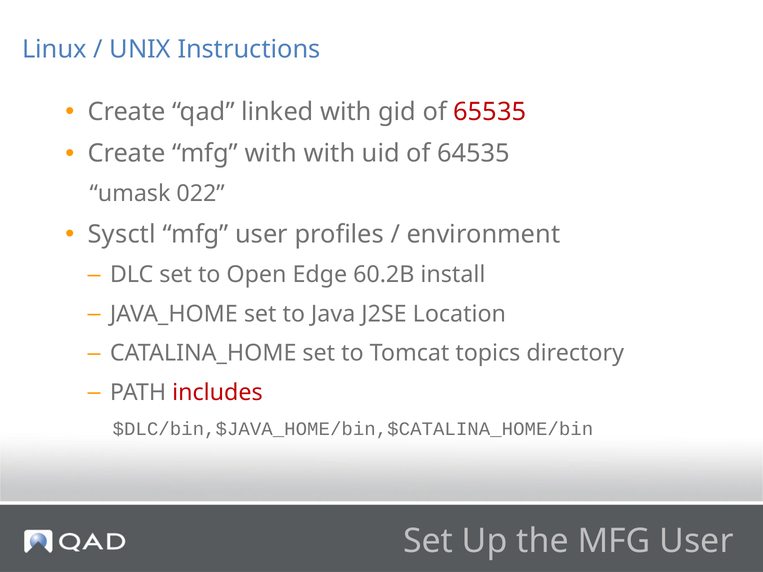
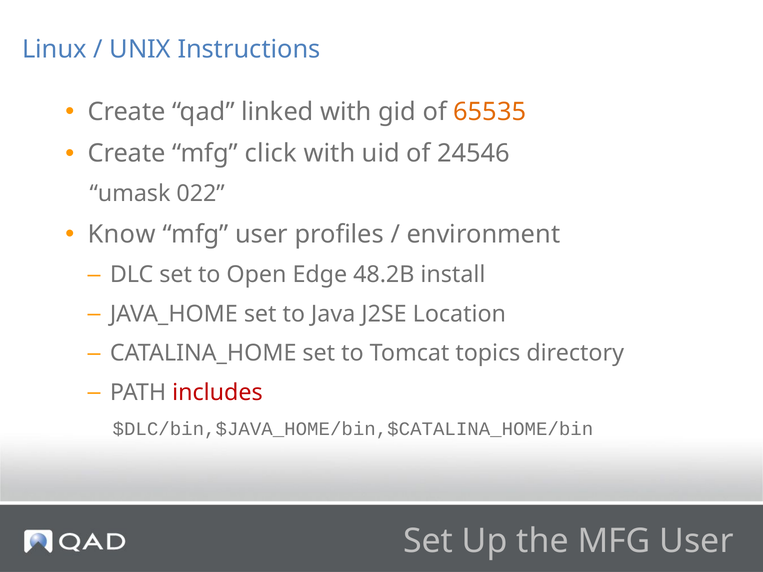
65535 colour: red -> orange
mfg with: with -> click
64535: 64535 -> 24546
Sysctl: Sysctl -> Know
60.2B: 60.2B -> 48.2B
